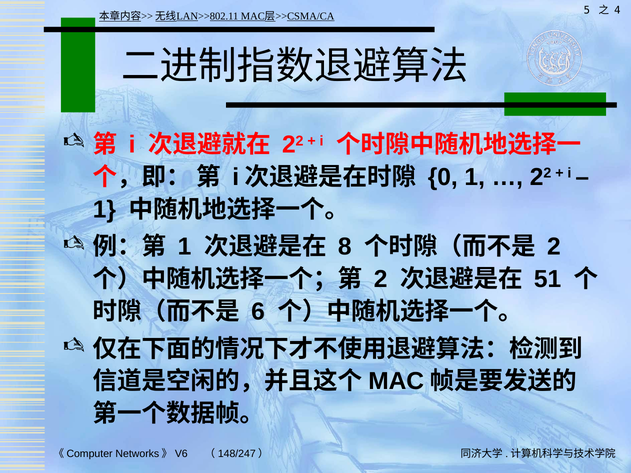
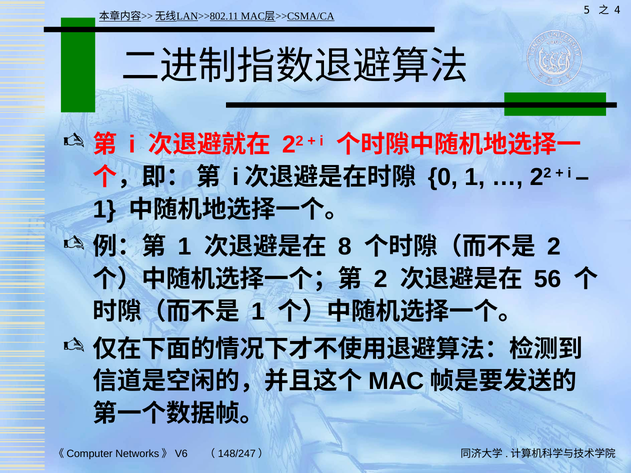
51: 51 -> 56
6 at (258, 312): 6 -> 1
